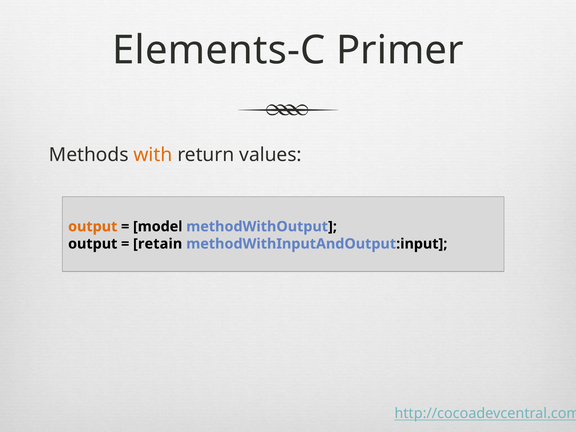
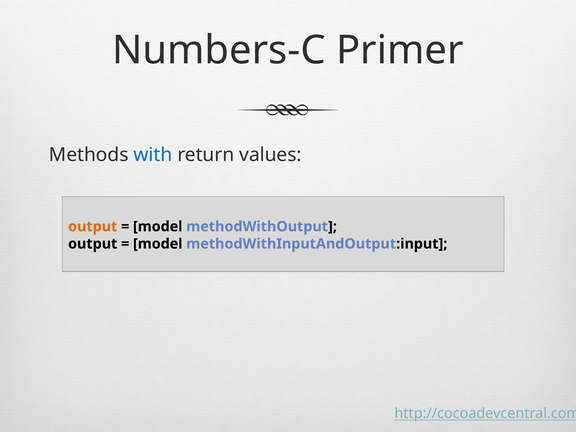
Elements-C: Elements-C -> Numbers-C
with colour: orange -> blue
retain at (158, 244): retain -> model
